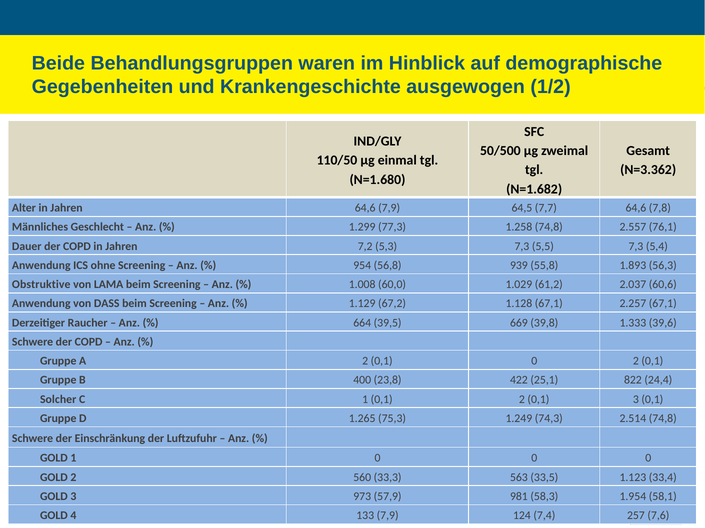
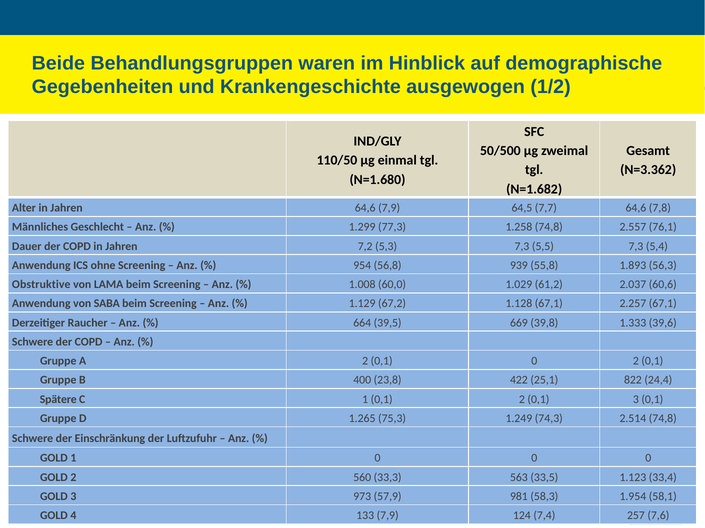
DASS: DASS -> SABA
Solcher: Solcher -> Spätere
